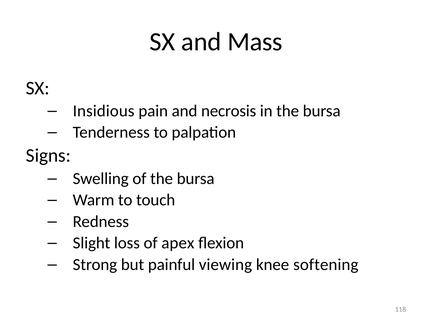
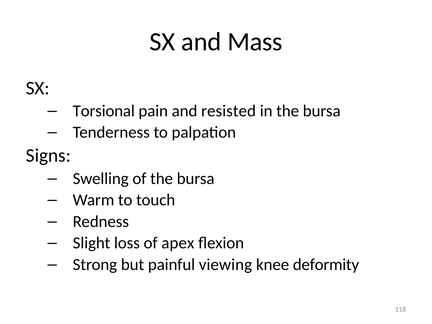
Insidious: Insidious -> Torsional
necrosis: necrosis -> resisted
softening: softening -> deformity
